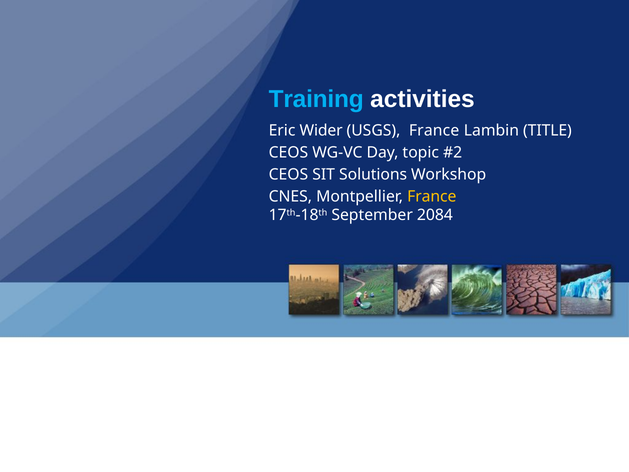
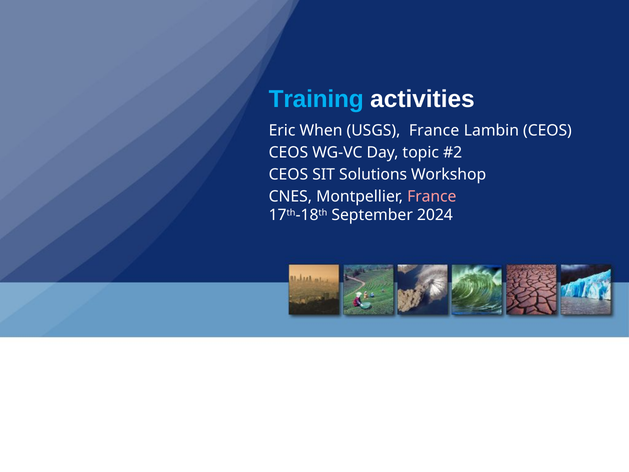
Wider: Wider -> When
Lambin TITLE: TITLE -> CEOS
France at (432, 196) colour: yellow -> pink
2084: 2084 -> 2024
